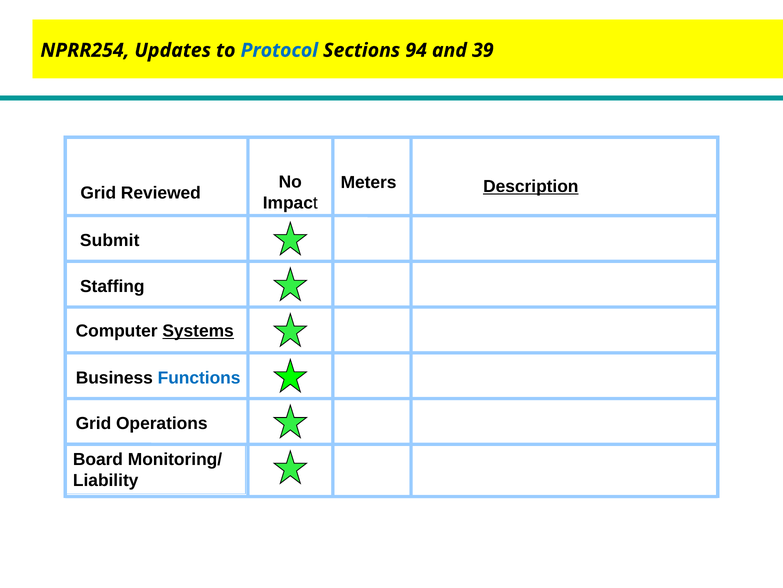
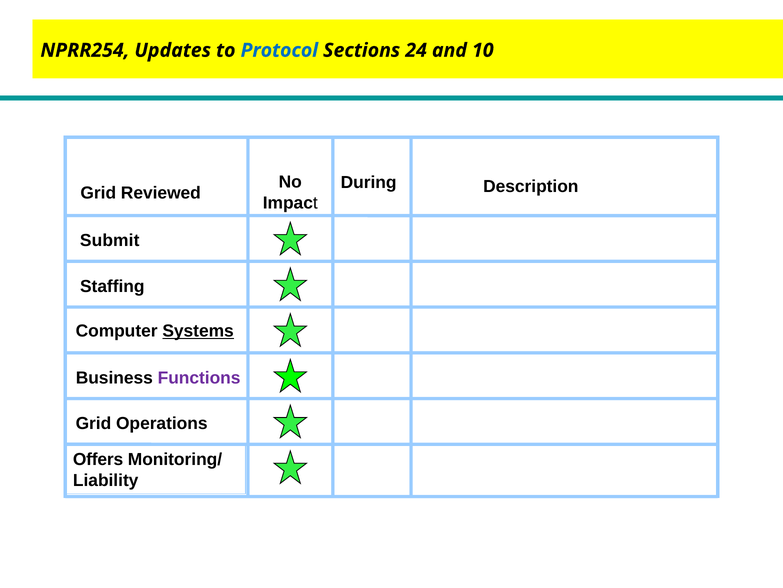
94: 94 -> 24
39: 39 -> 10
Meters: Meters -> During
Description underline: present -> none
Functions colour: blue -> purple
Board: Board -> Offers
